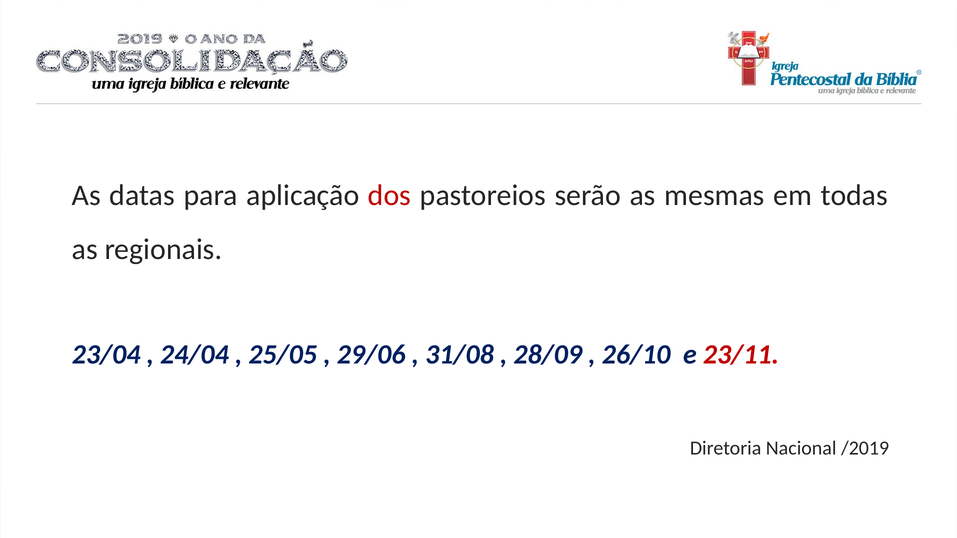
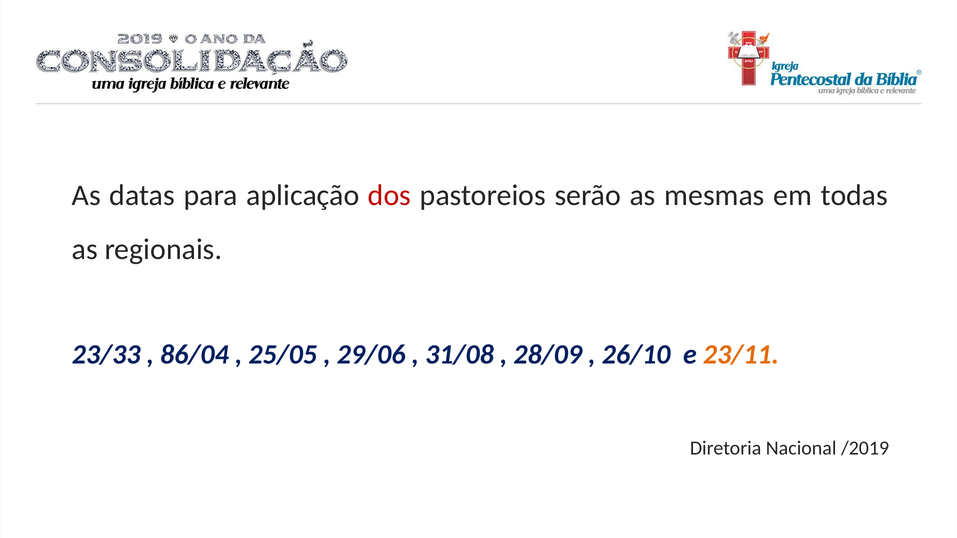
23/04: 23/04 -> 23/33
24/04: 24/04 -> 86/04
23/11 colour: red -> orange
